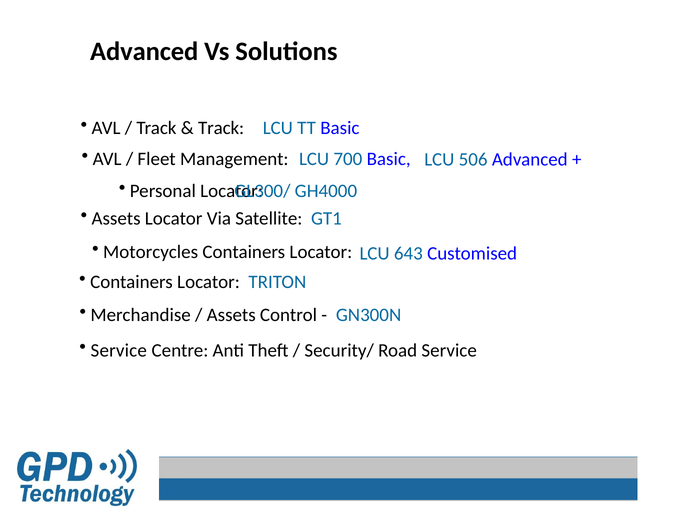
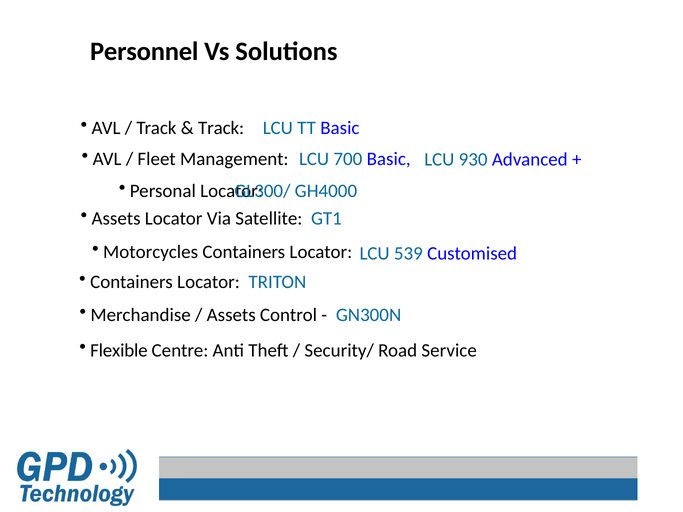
Advanced at (144, 51): Advanced -> Personnel
506: 506 -> 930
643: 643 -> 539
Service at (119, 350): Service -> Flexible
